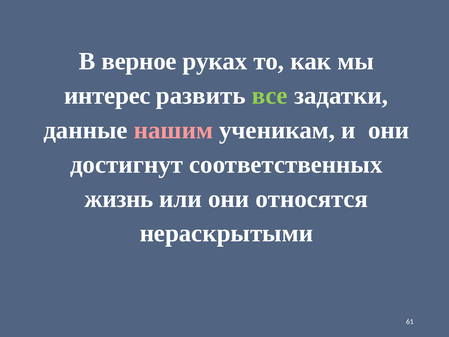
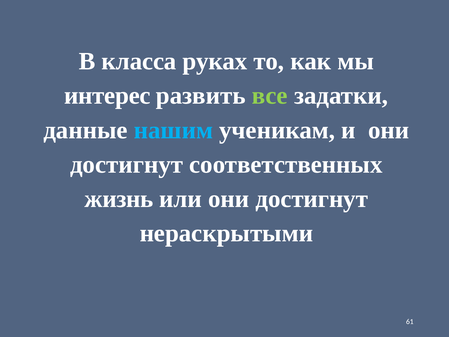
верное: верное -> класса
нашим colour: pink -> light blue
или они относятся: относятся -> достигнут
